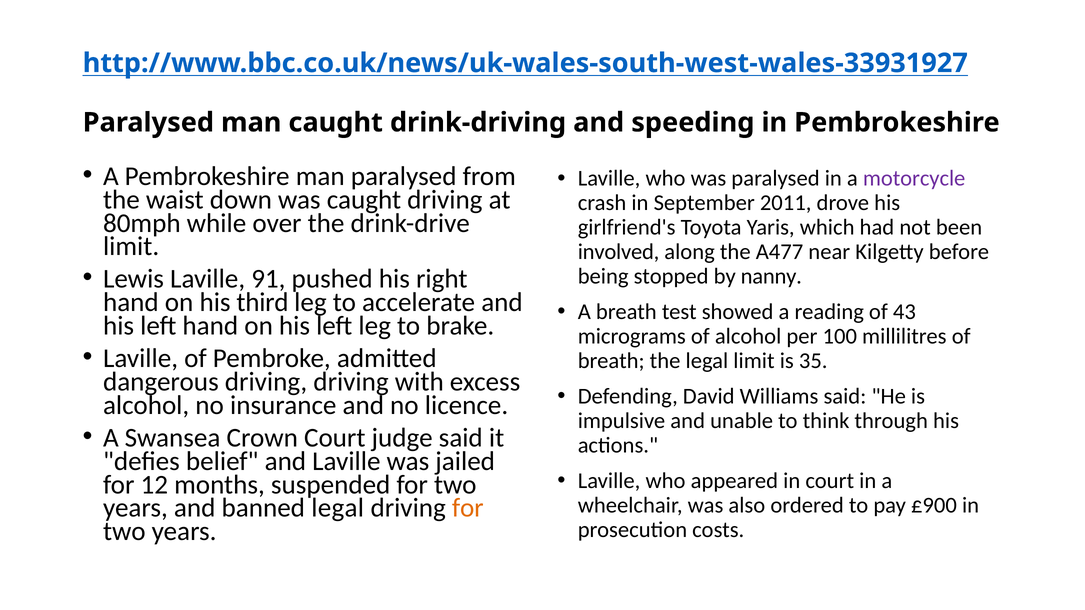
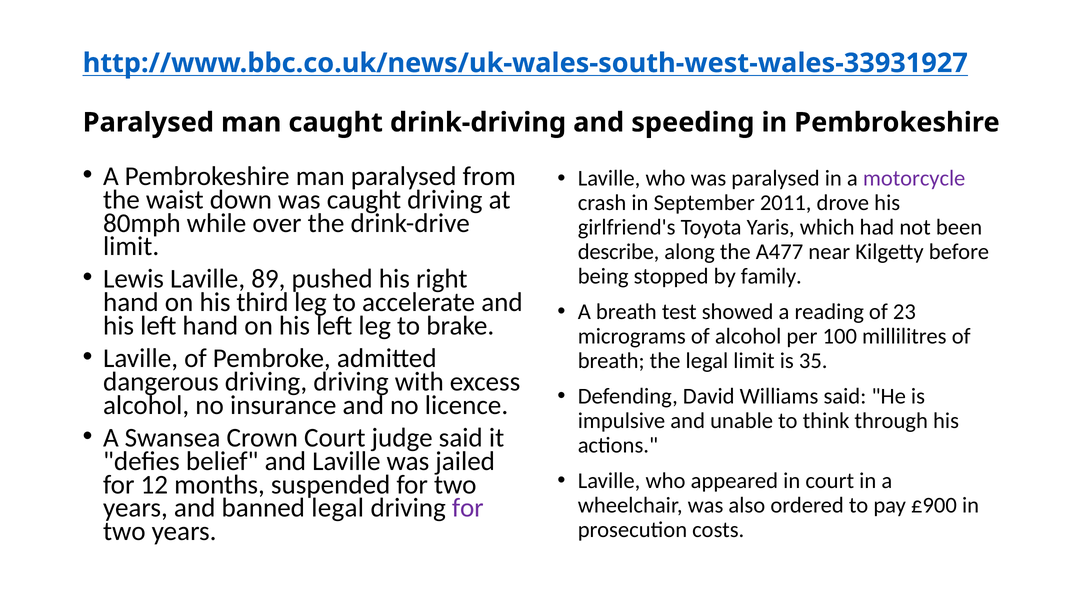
involved: involved -> describe
91: 91 -> 89
nanny: nanny -> family
43: 43 -> 23
for at (468, 508) colour: orange -> purple
